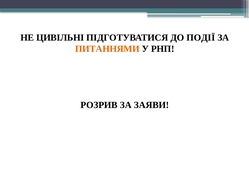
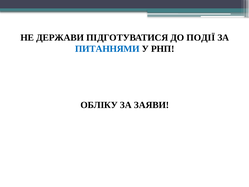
ЦИВІЛЬНІ: ЦИВІЛЬНІ -> ДЕРЖАВИ
ПИТАННЯМИ colour: orange -> blue
РОЗРИВ: РОЗРИВ -> ОБЛІКУ
